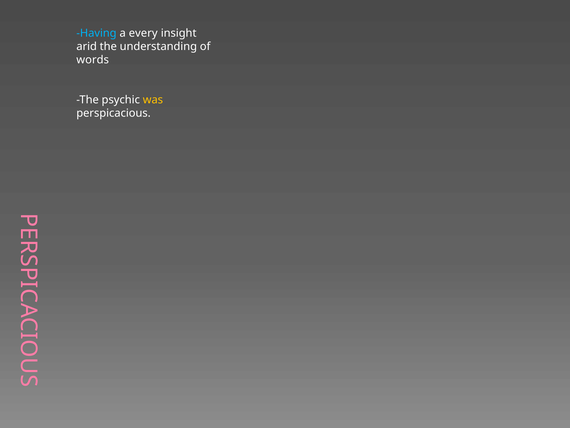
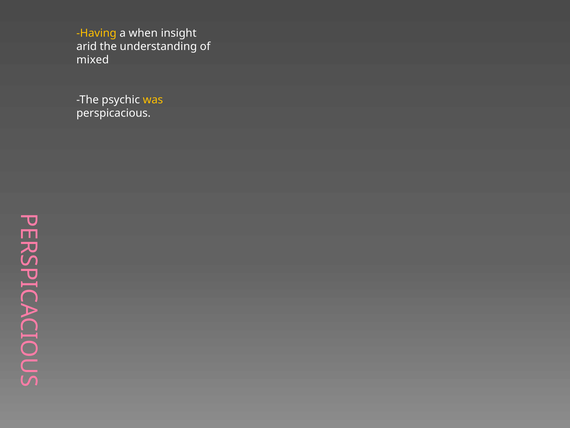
Having colour: light blue -> yellow
every: every -> when
words: words -> mixed
